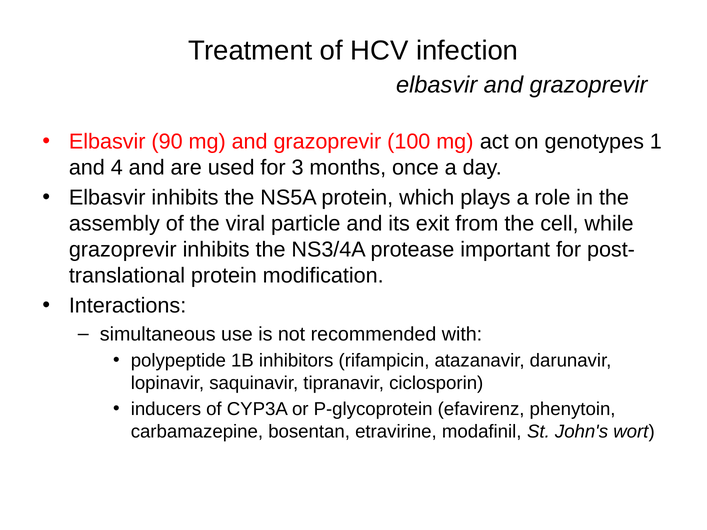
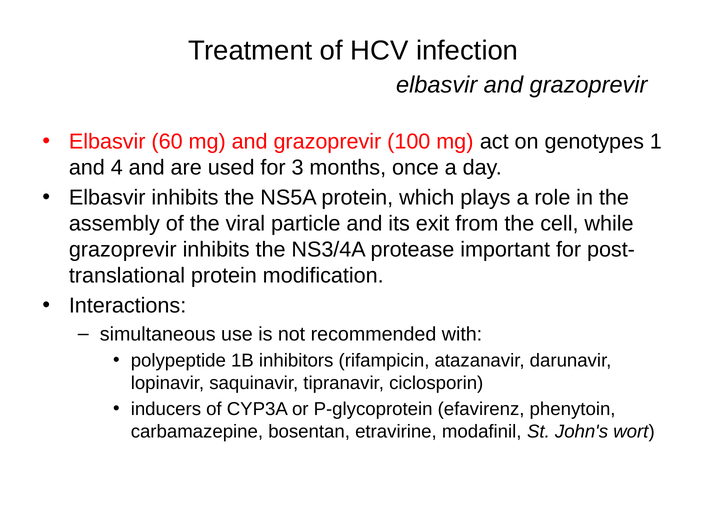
90: 90 -> 60
